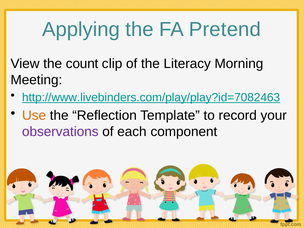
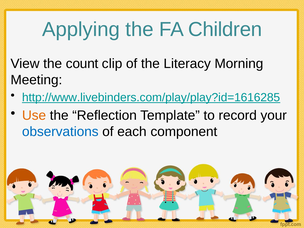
Pretend: Pretend -> Children
http://www.livebinders.com/play/play?id=7082463: http://www.livebinders.com/play/play?id=7082463 -> http://www.livebinders.com/play/play?id=1616285
observations colour: purple -> blue
